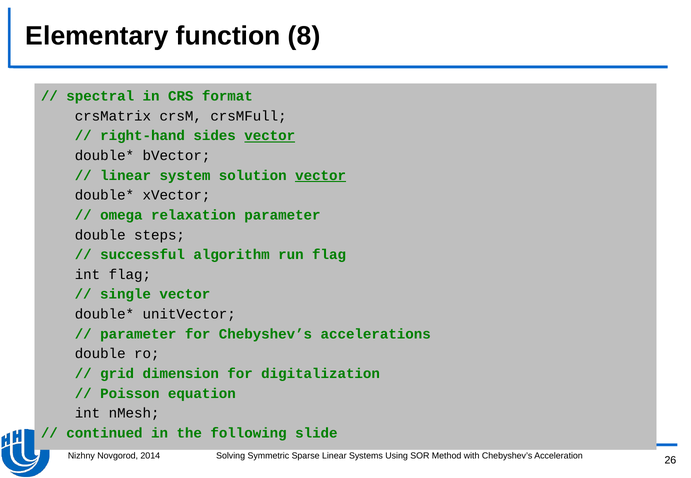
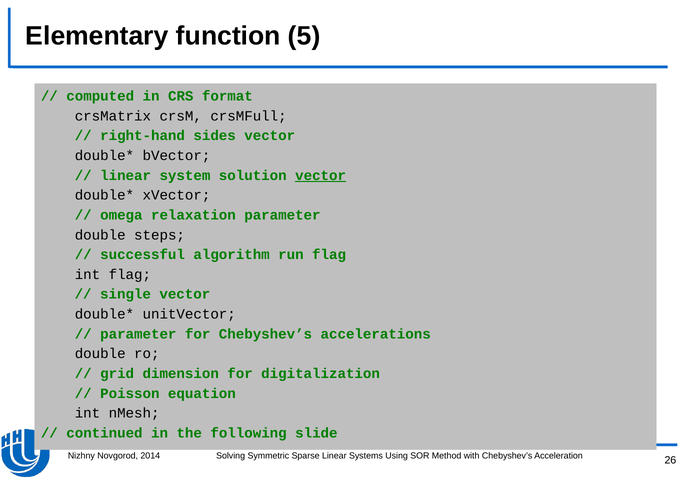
8: 8 -> 5
spectral: spectral -> computed
vector at (270, 136) underline: present -> none
